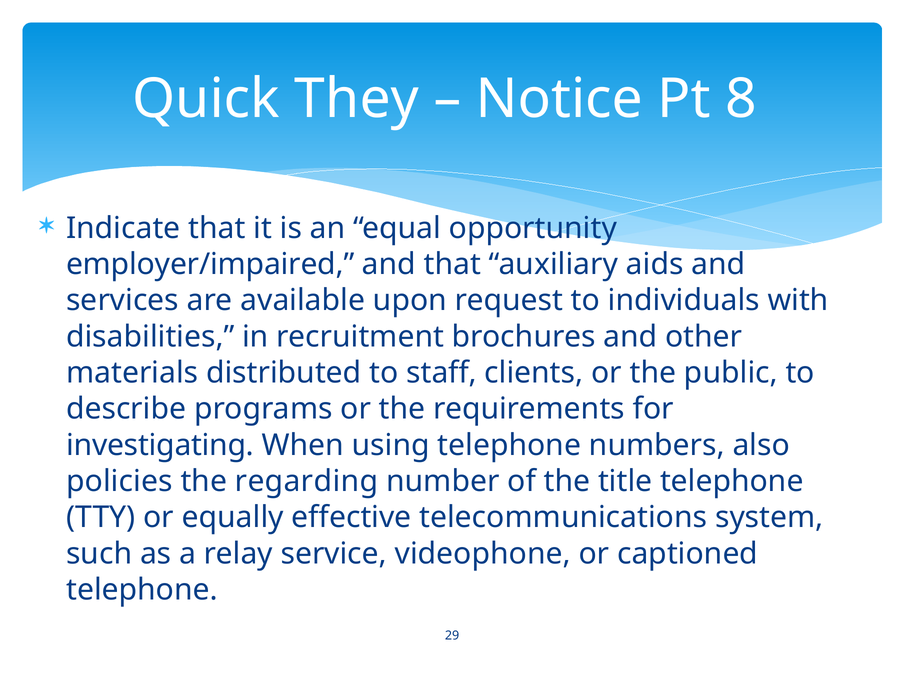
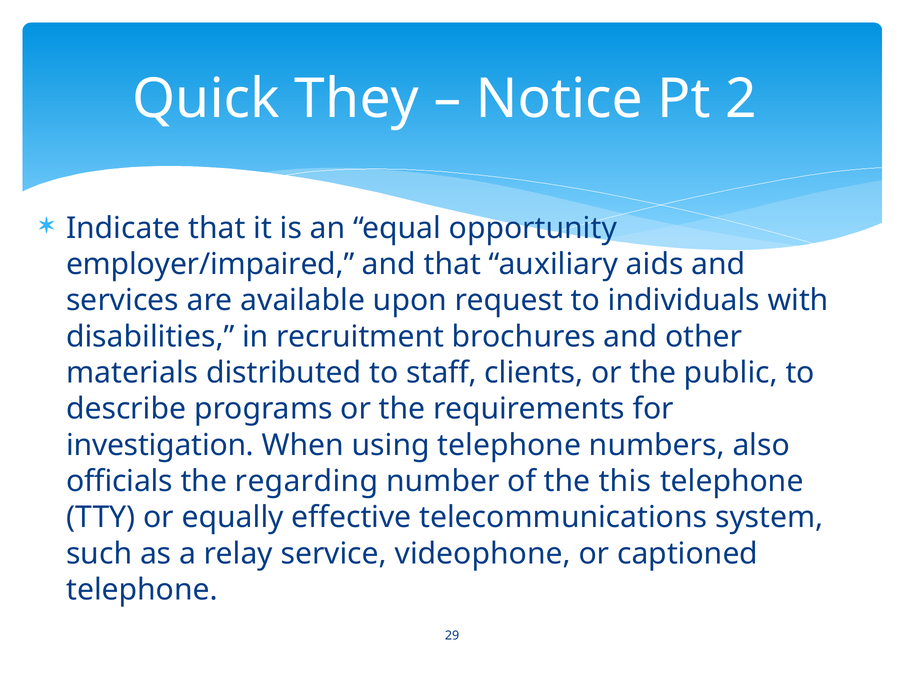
8: 8 -> 2
investigating: investigating -> investigation
policies: policies -> officials
title: title -> this
